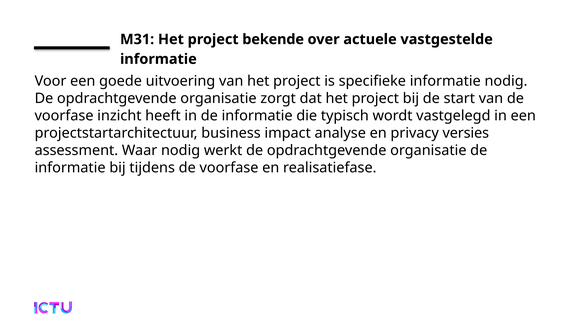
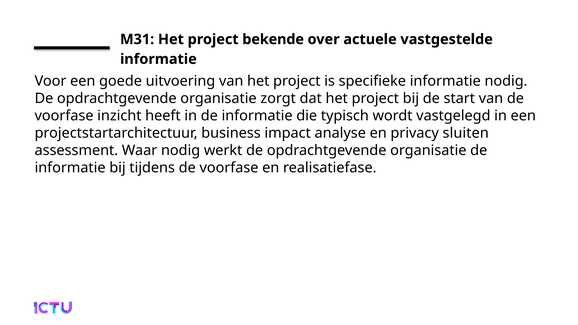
versies: versies -> sluiten
